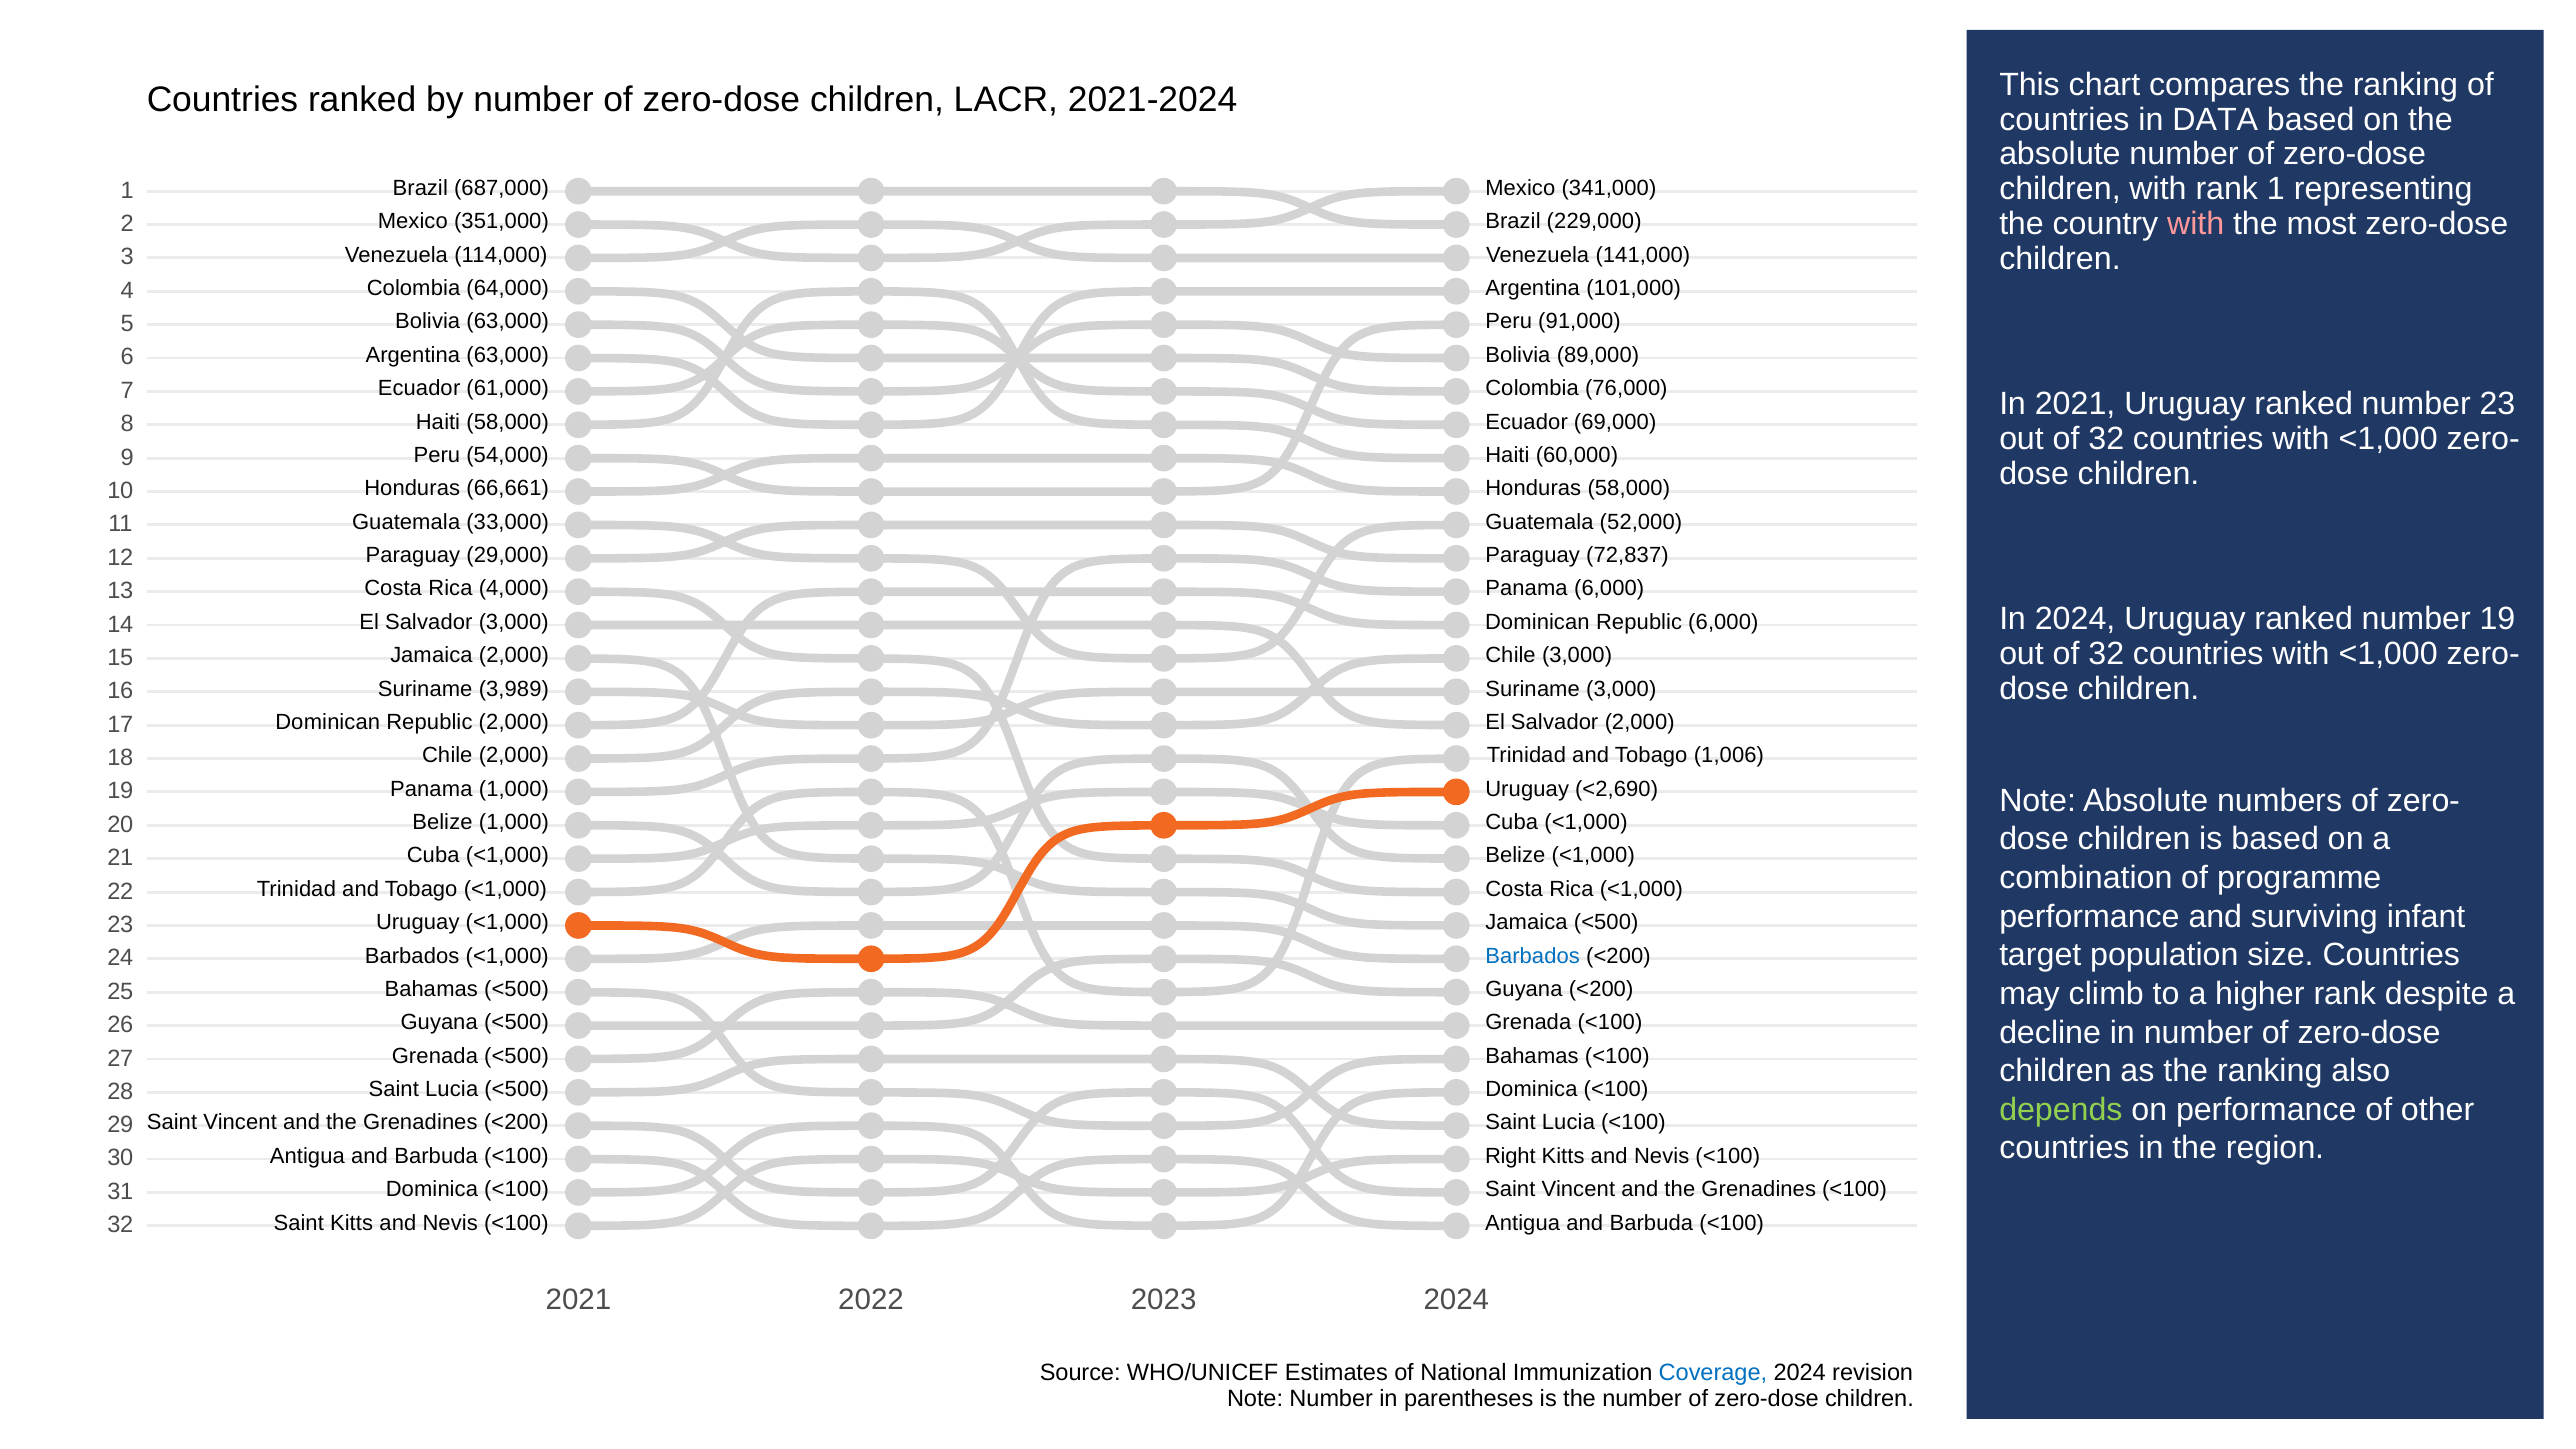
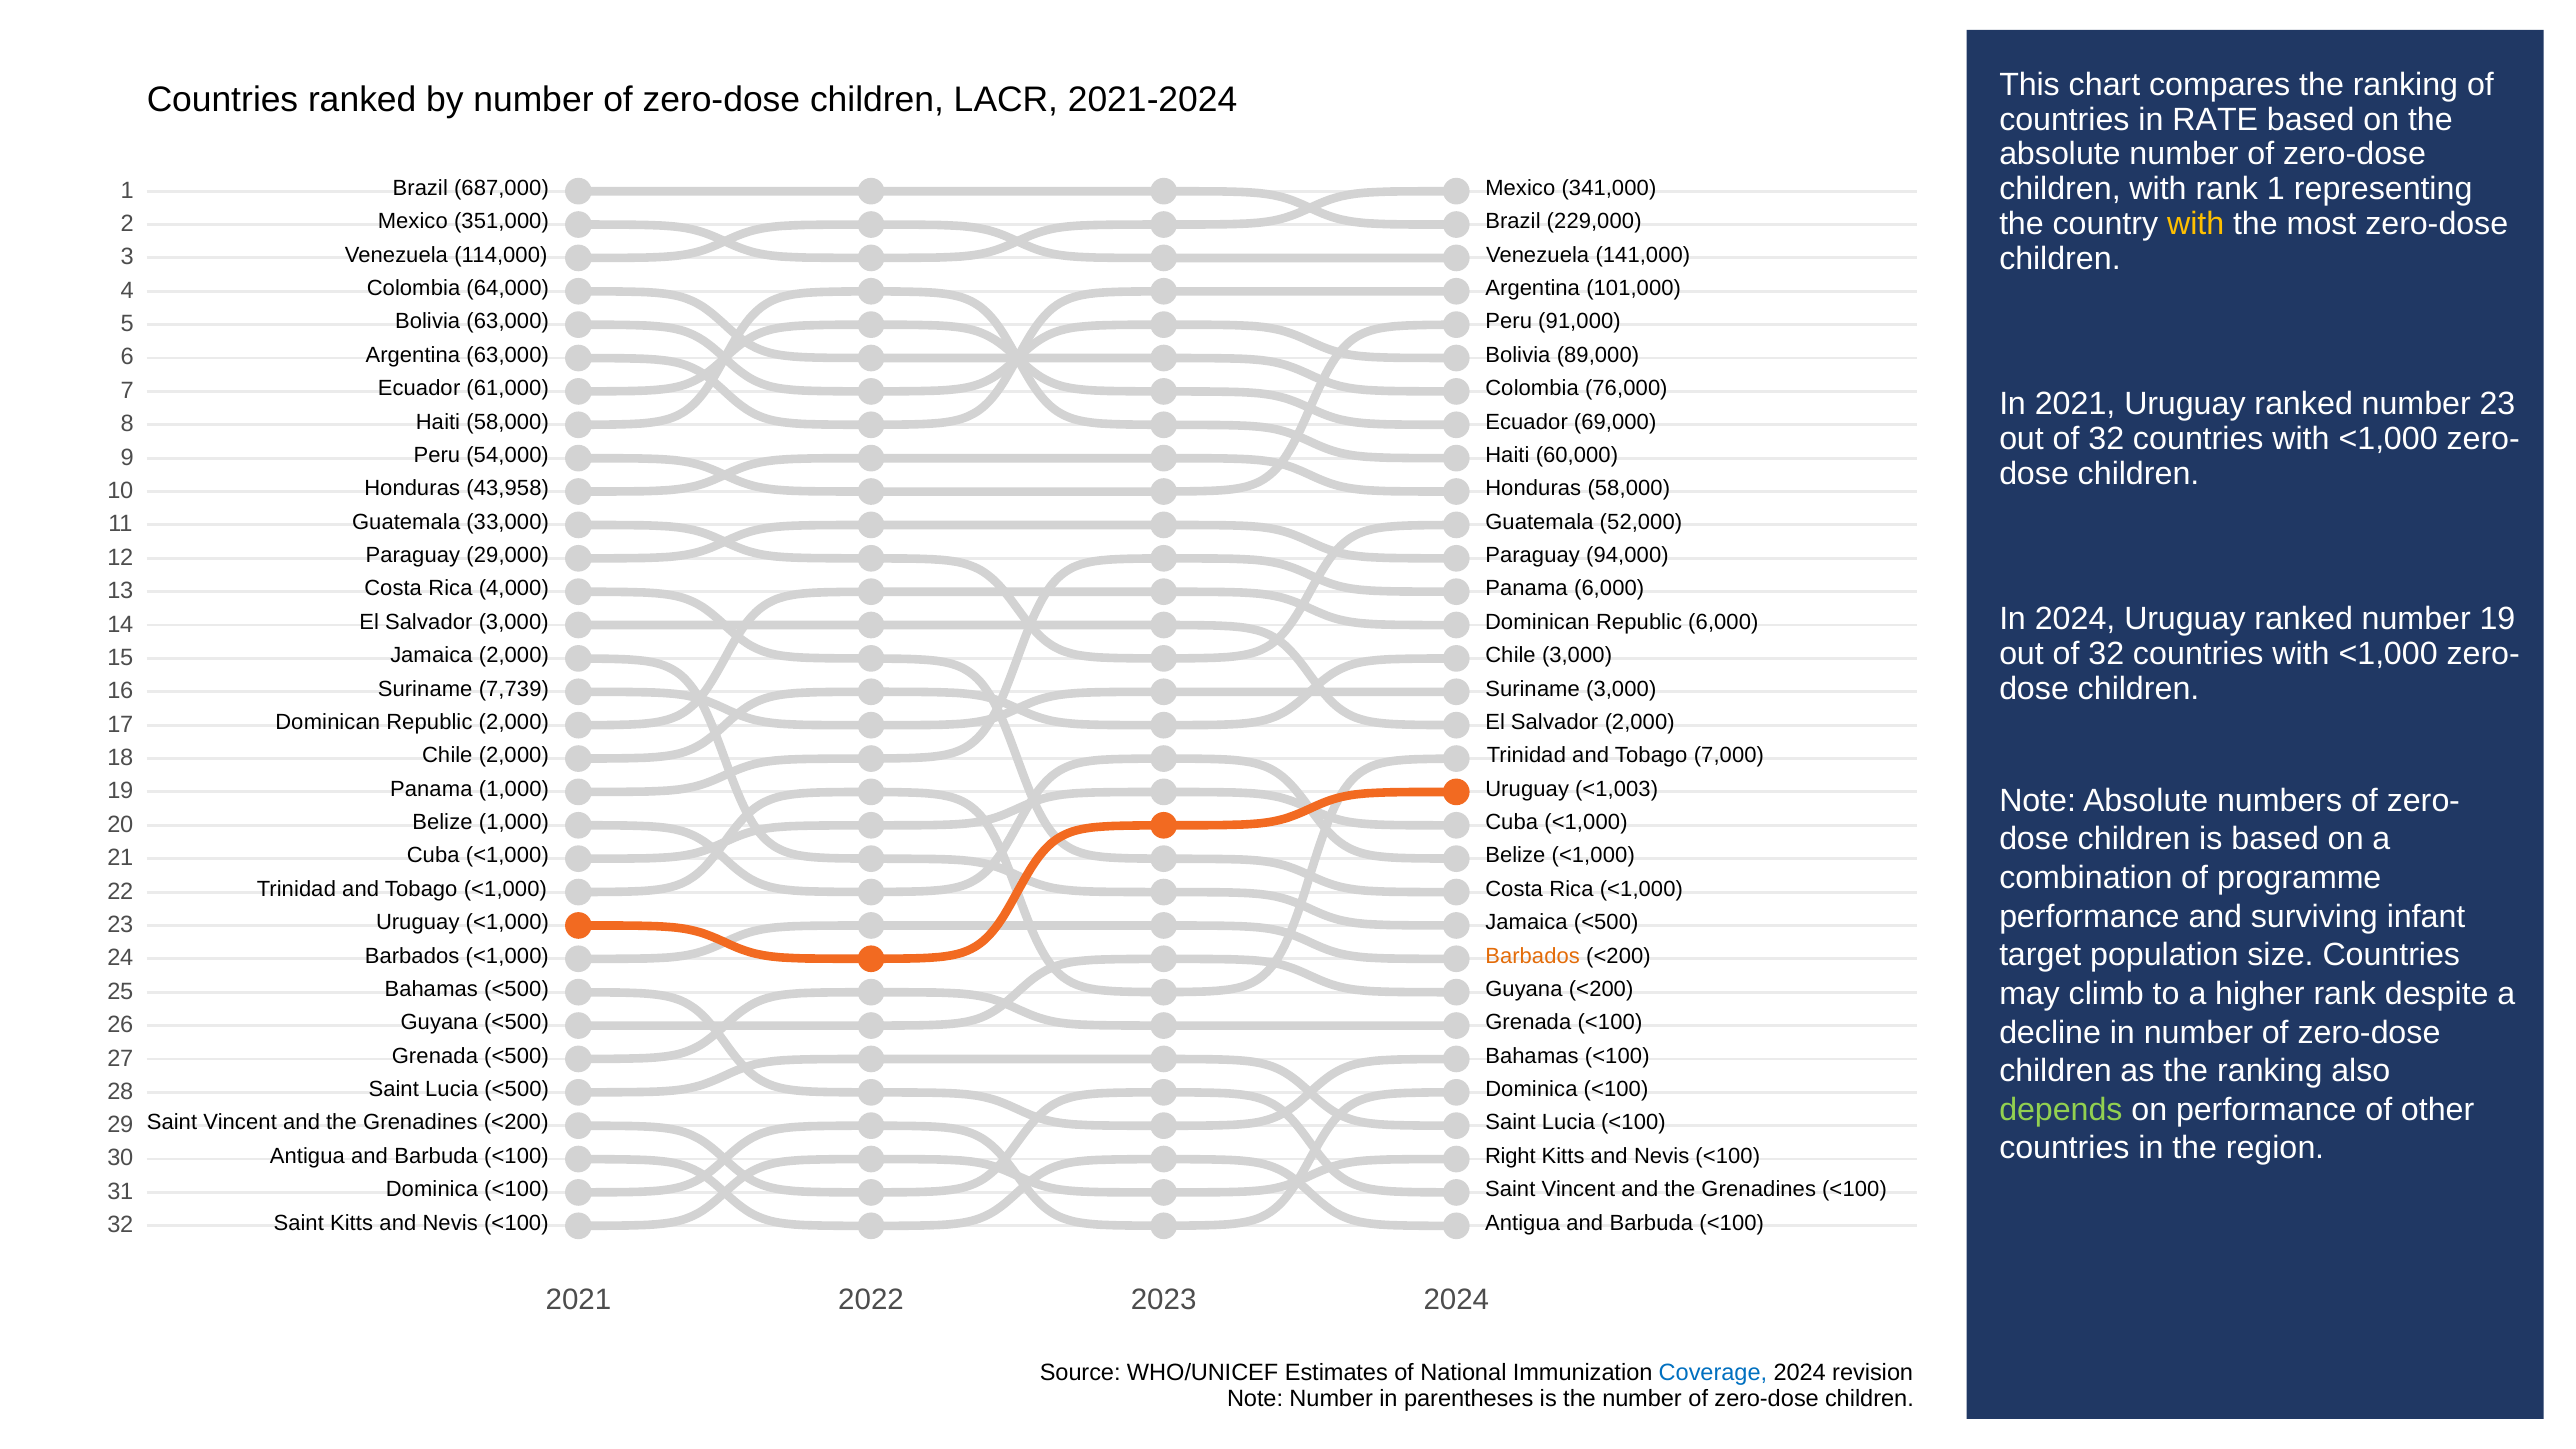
DATA: DATA -> RATE
with at (2196, 224) colour: pink -> yellow
66,661: 66,661 -> 43,958
72,837: 72,837 -> 94,000
3,989: 3,989 -> 7,739
1,006: 1,006 -> 7,000
<2,690: <2,690 -> <1,003
Barbados at (1533, 956) colour: blue -> orange
